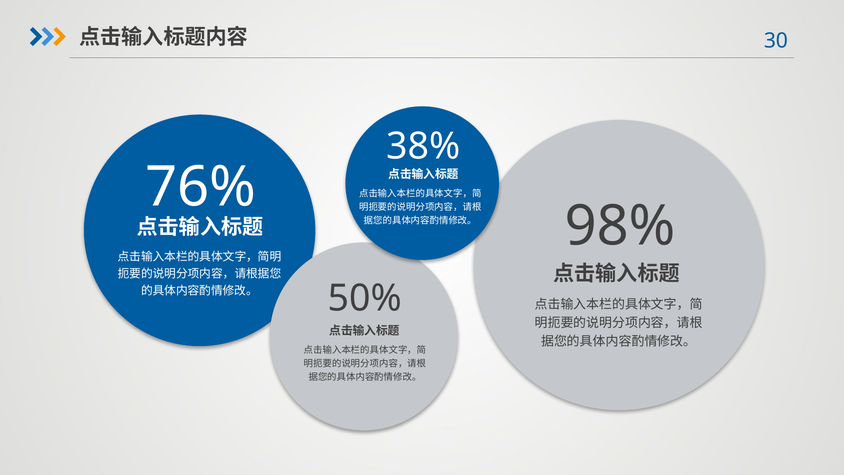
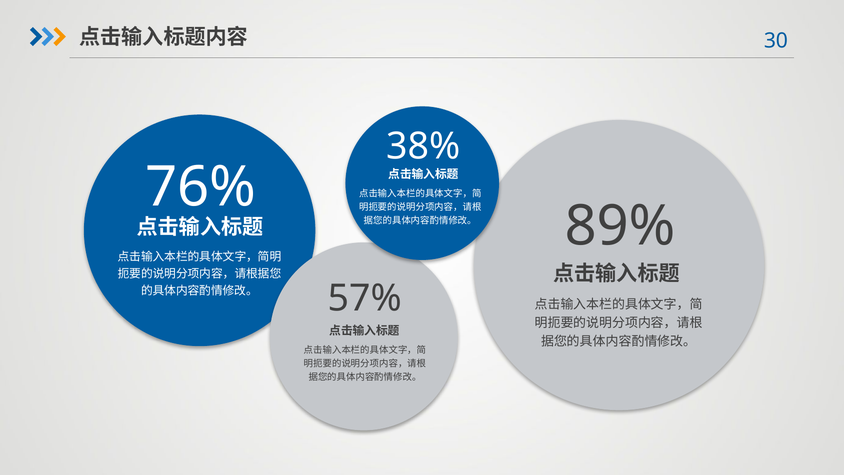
98%: 98% -> 89%
50%: 50% -> 57%
